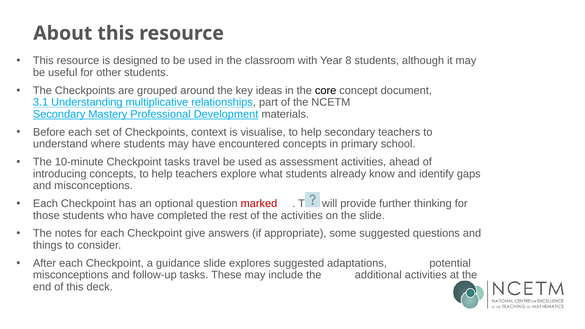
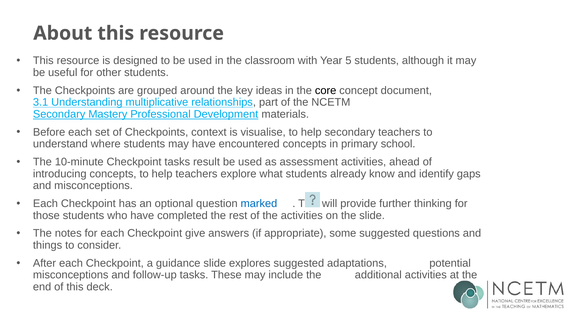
8: 8 -> 5
travel: travel -> result
marked colour: red -> blue
